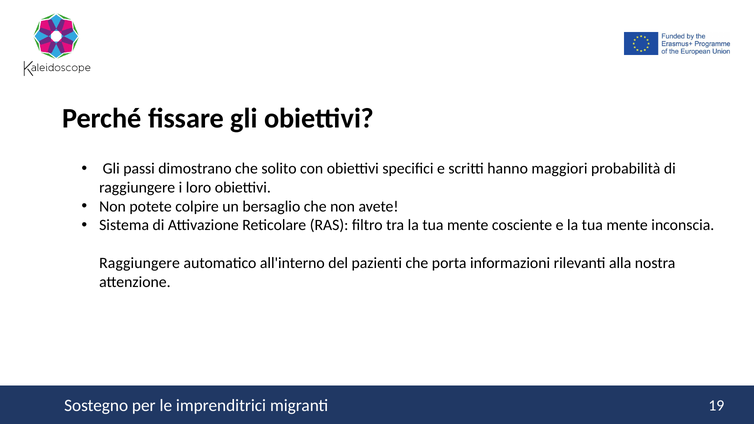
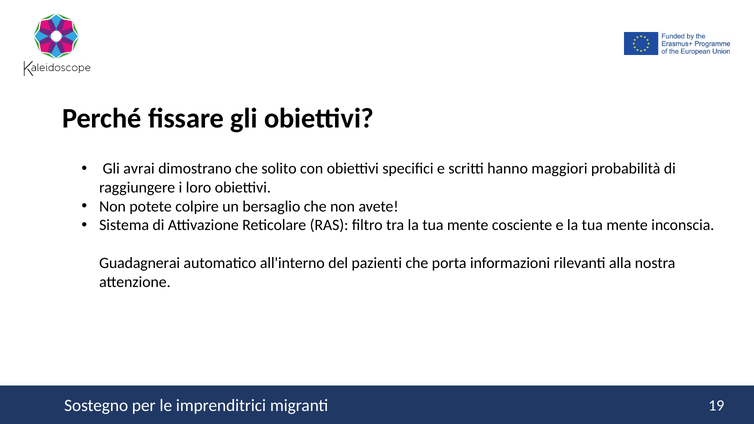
passi: passi -> avrai
Raggiungere at (140, 263): Raggiungere -> Guadagnerai
